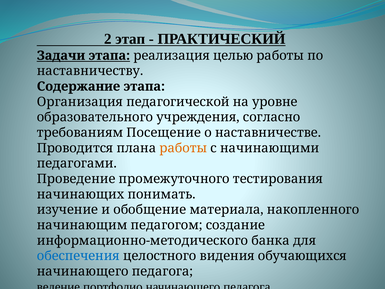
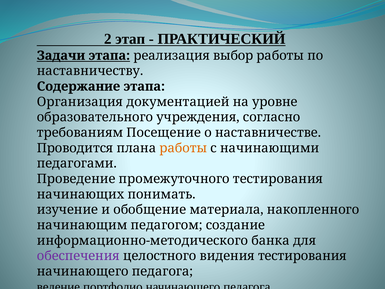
целью: целью -> выбор
педагогической: педагогической -> документацией
обеспечения colour: blue -> purple
видения обучающихся: обучающихся -> тестирования
